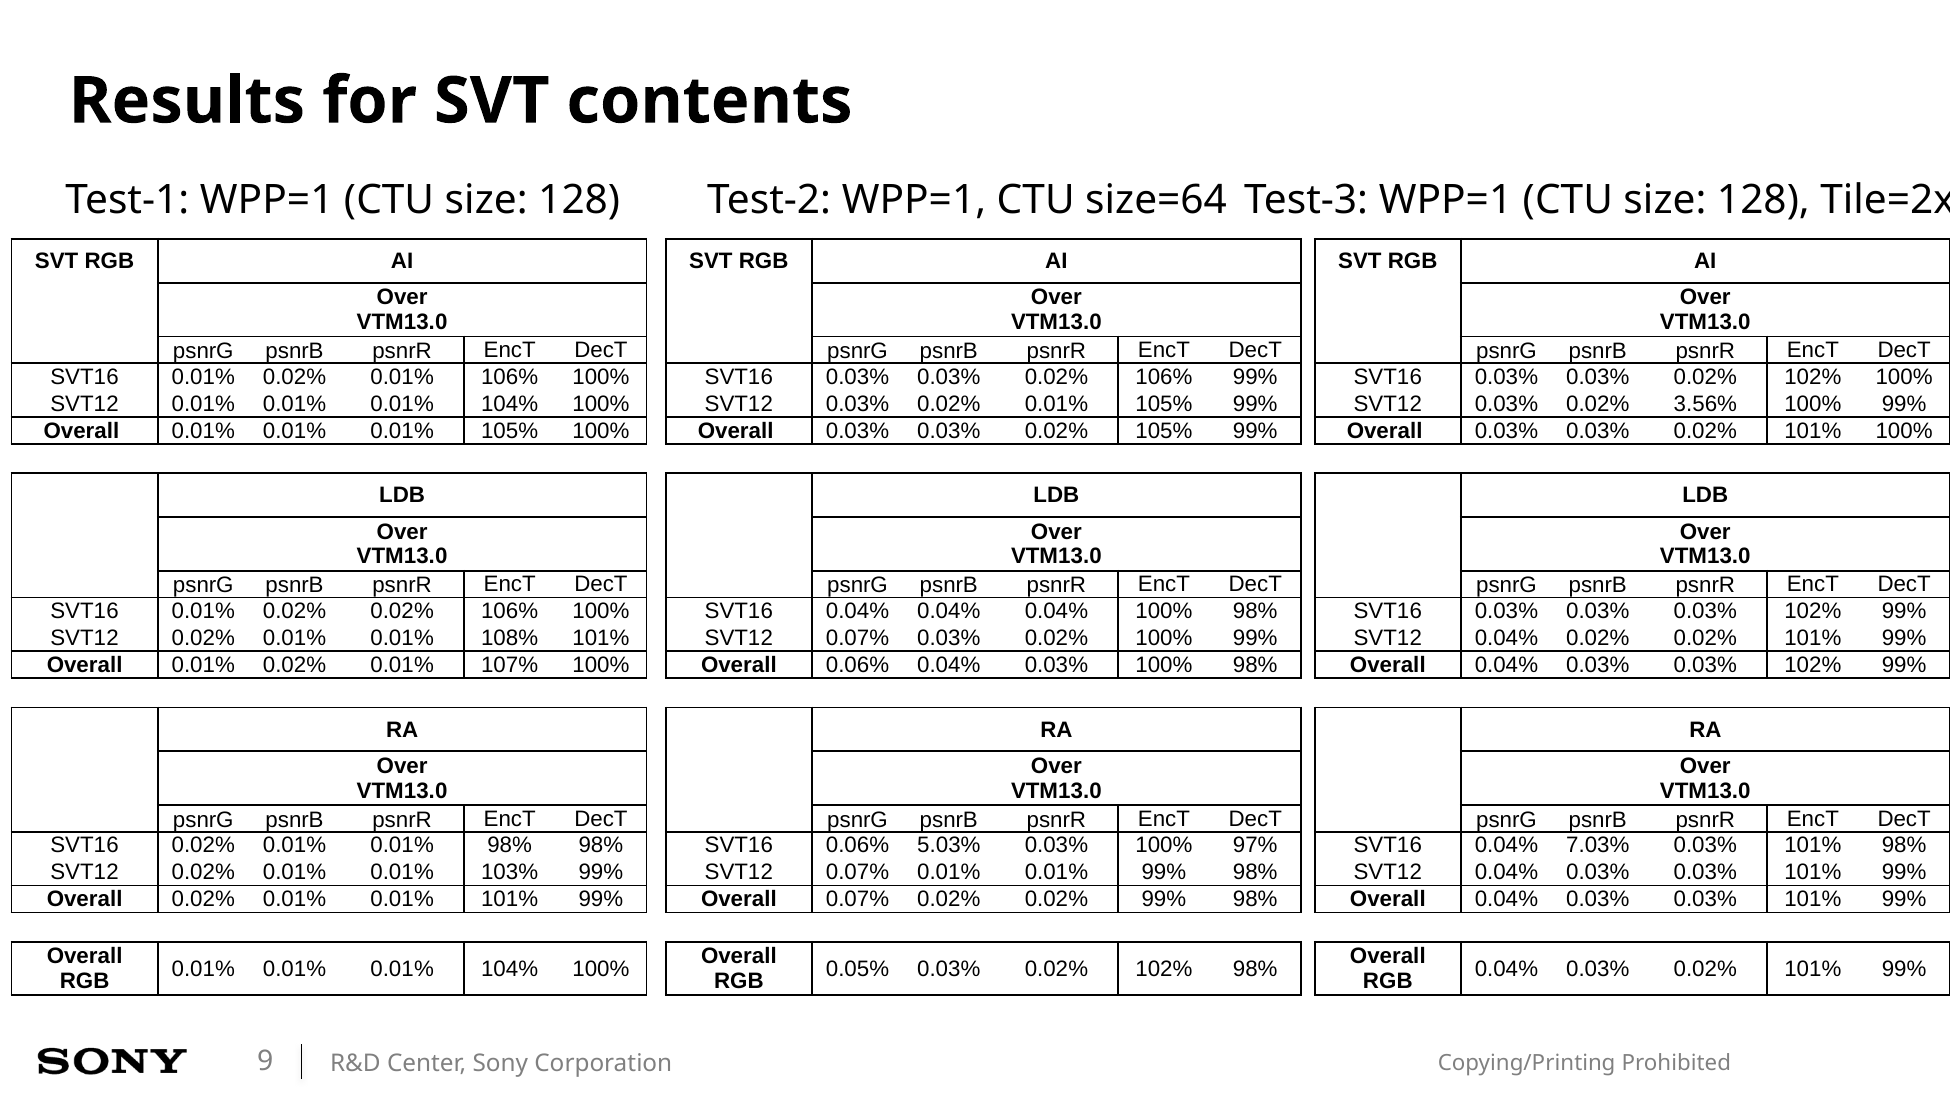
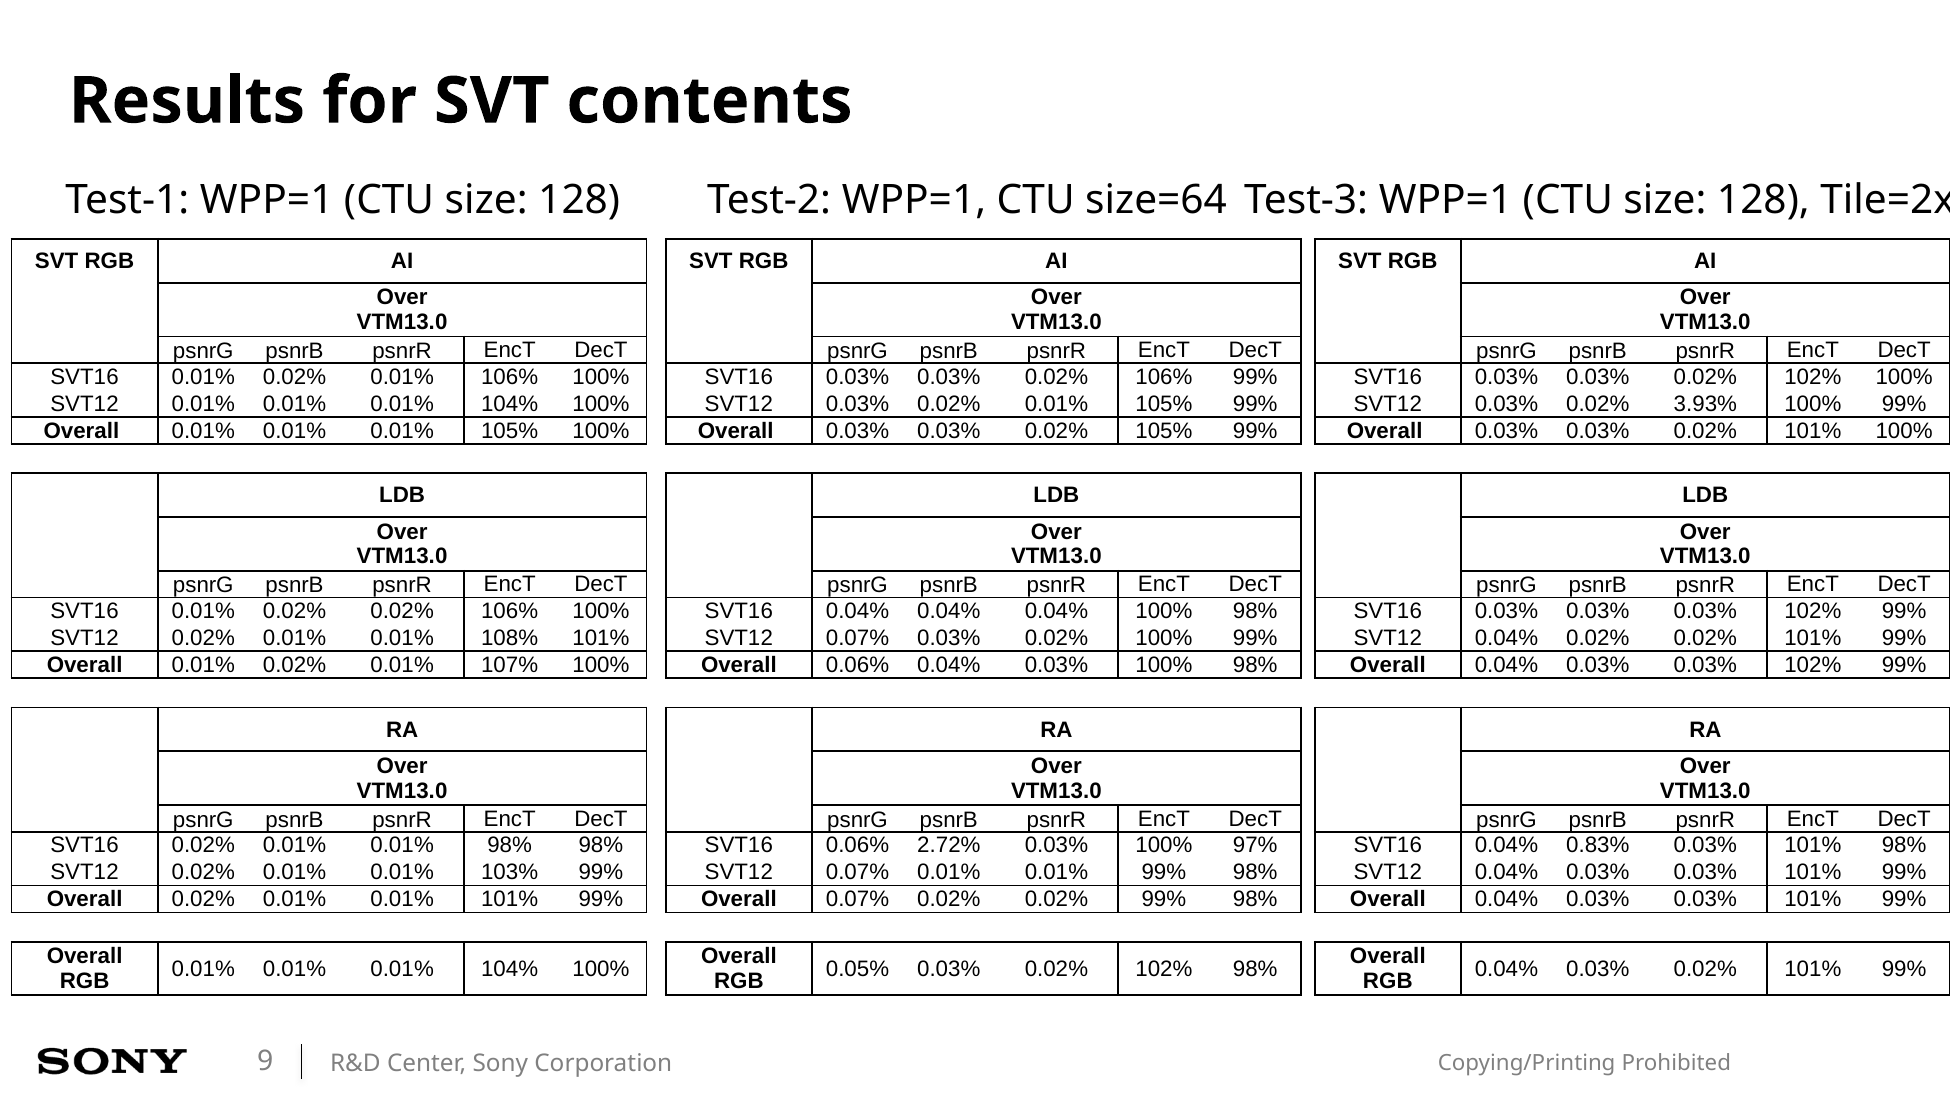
3.56%: 3.56% -> 3.93%
5.03%: 5.03% -> 2.72%
7.03%: 7.03% -> 0.83%
